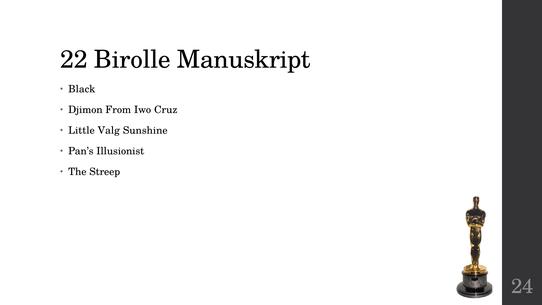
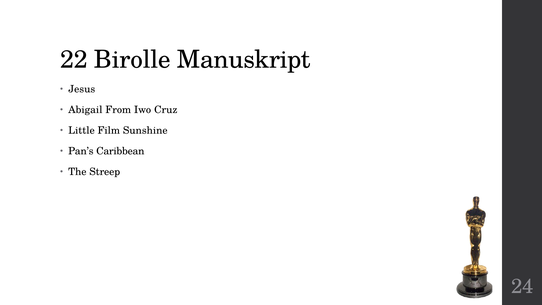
Black: Black -> Jesus
Djimon: Djimon -> Abigail
Valg: Valg -> Film
Illusionist: Illusionist -> Caribbean
